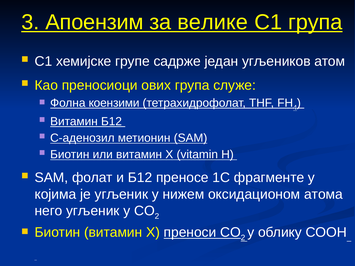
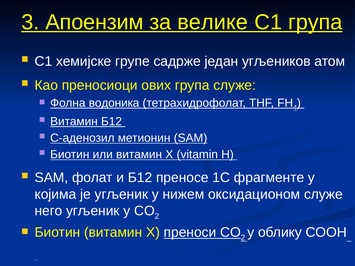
коензими: коензими -> водоника
оксидационом атома: атома -> служе
